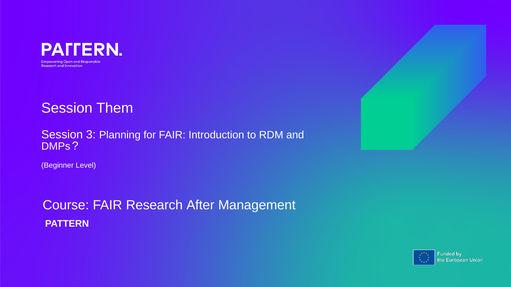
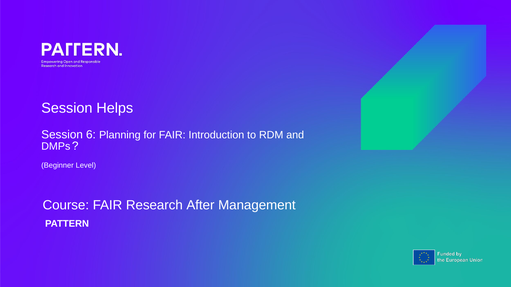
Them: Them -> Helps
3: 3 -> 6
